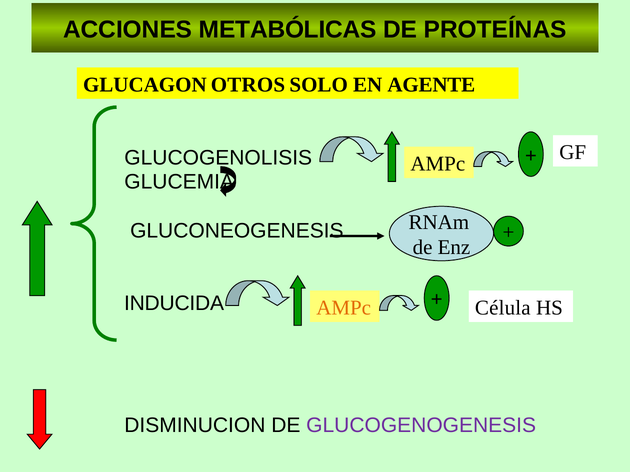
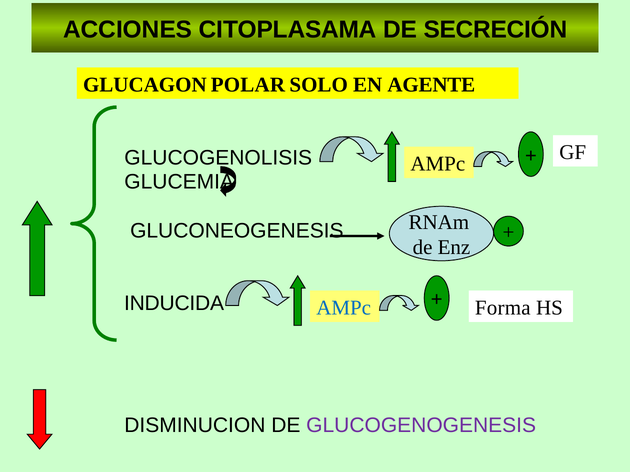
METABÓLICAS: METABÓLICAS -> CITOPLASAMA
PROTEÍNAS: PROTEÍNAS -> SECRECIÓN
OTROS: OTROS -> POLAR
AMPc at (344, 308) colour: orange -> blue
Célula: Célula -> Forma
